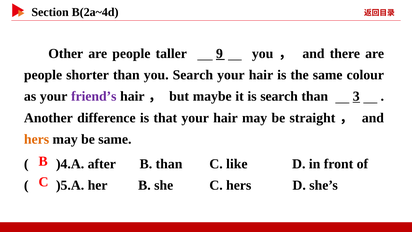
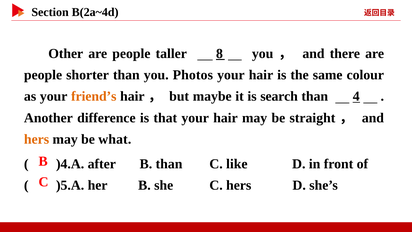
9: 9 -> 8
you Search: Search -> Photos
friend’s colour: purple -> orange
3: 3 -> 4
be same: same -> what
